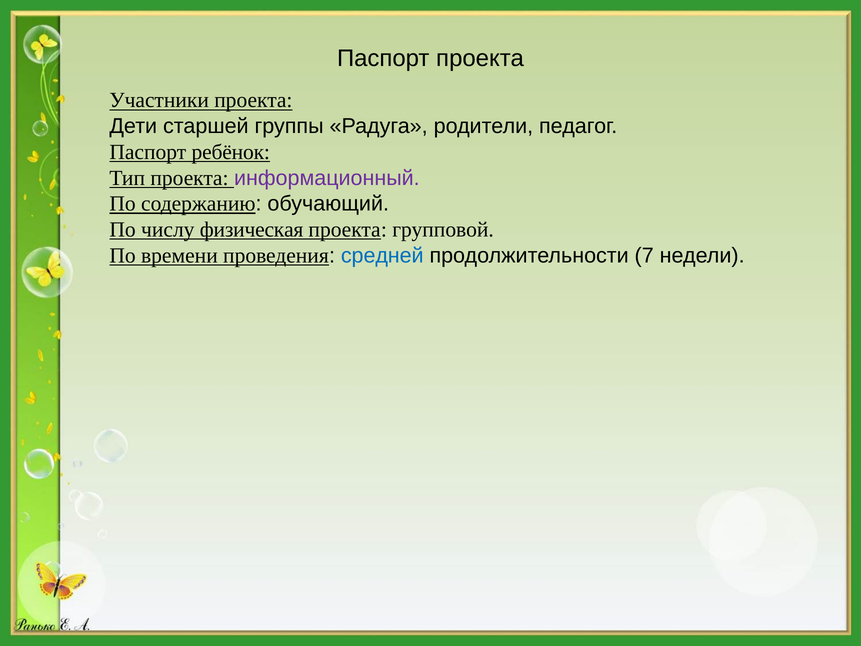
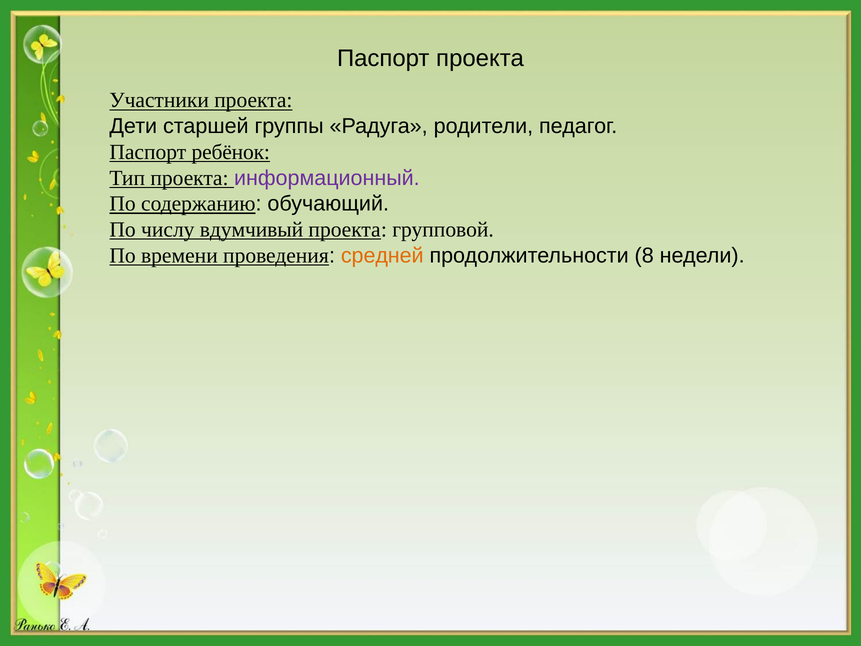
физическая: физическая -> вдумчивый
средней colour: blue -> orange
7: 7 -> 8
